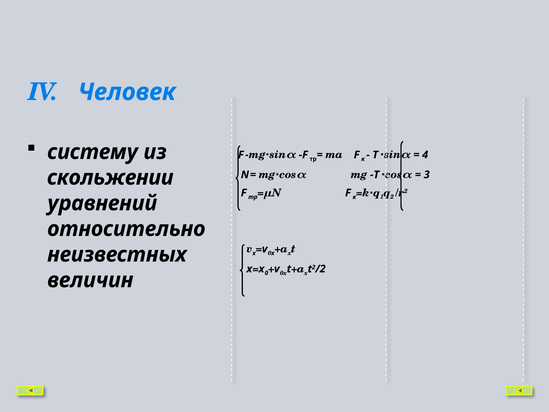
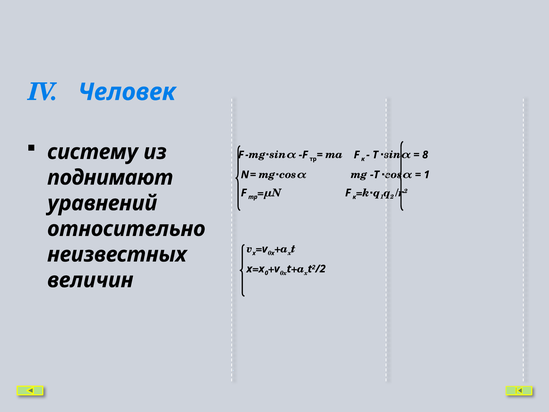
4: 4 -> 8
3 at (427, 175): 3 -> 1
скольжении: скольжении -> поднимают
